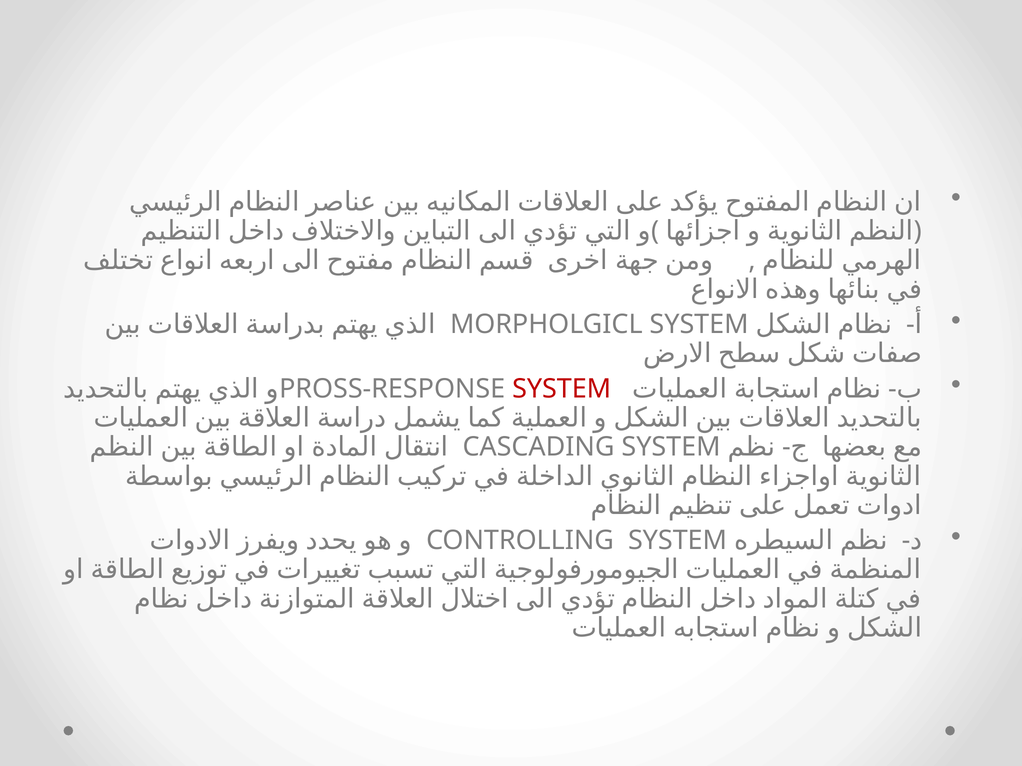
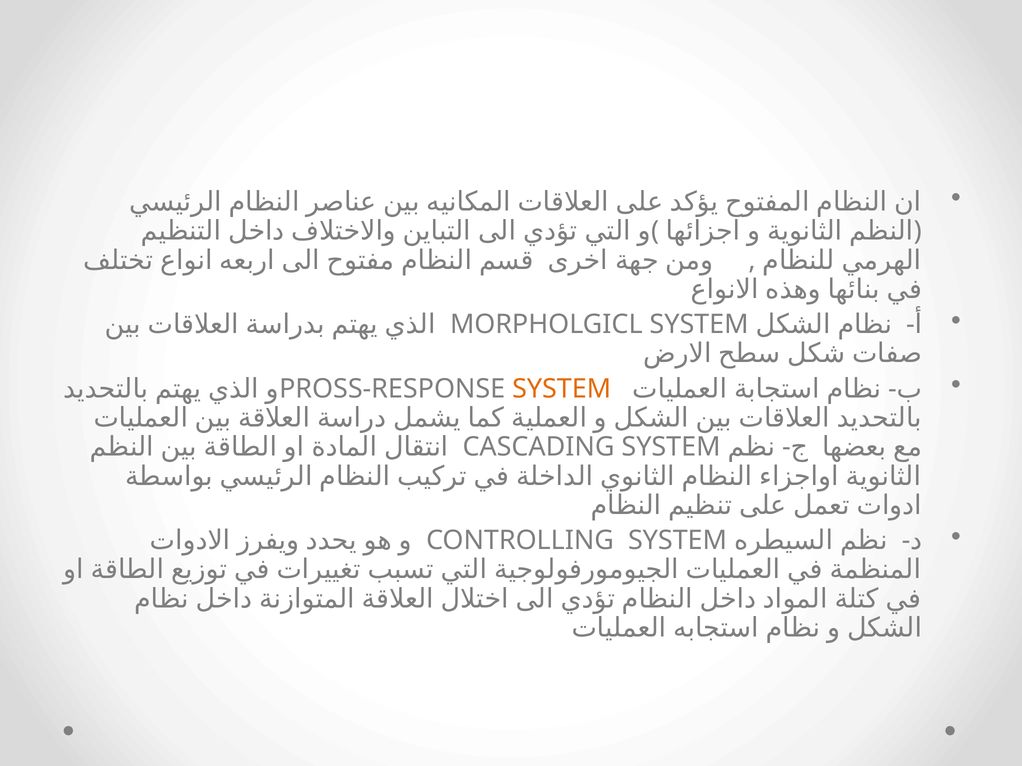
SYSTEM at (562, 389) colour: red -> orange
